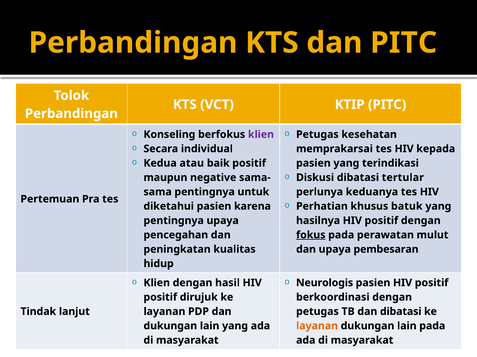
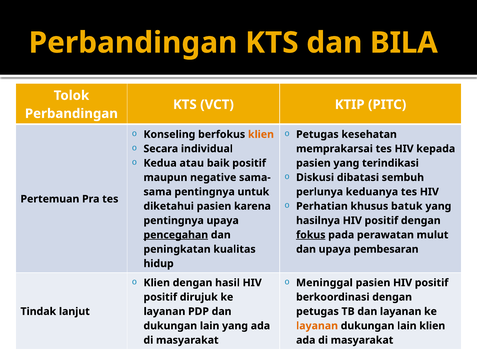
dan PITC: PITC -> BILA
klien at (261, 135) colour: purple -> orange
tertular: tertular -> sembuh
pencegahan underline: none -> present
Neurologis: Neurologis -> Meninggal
dan dibatasi: dibatasi -> layanan
lain pada: pada -> klien
